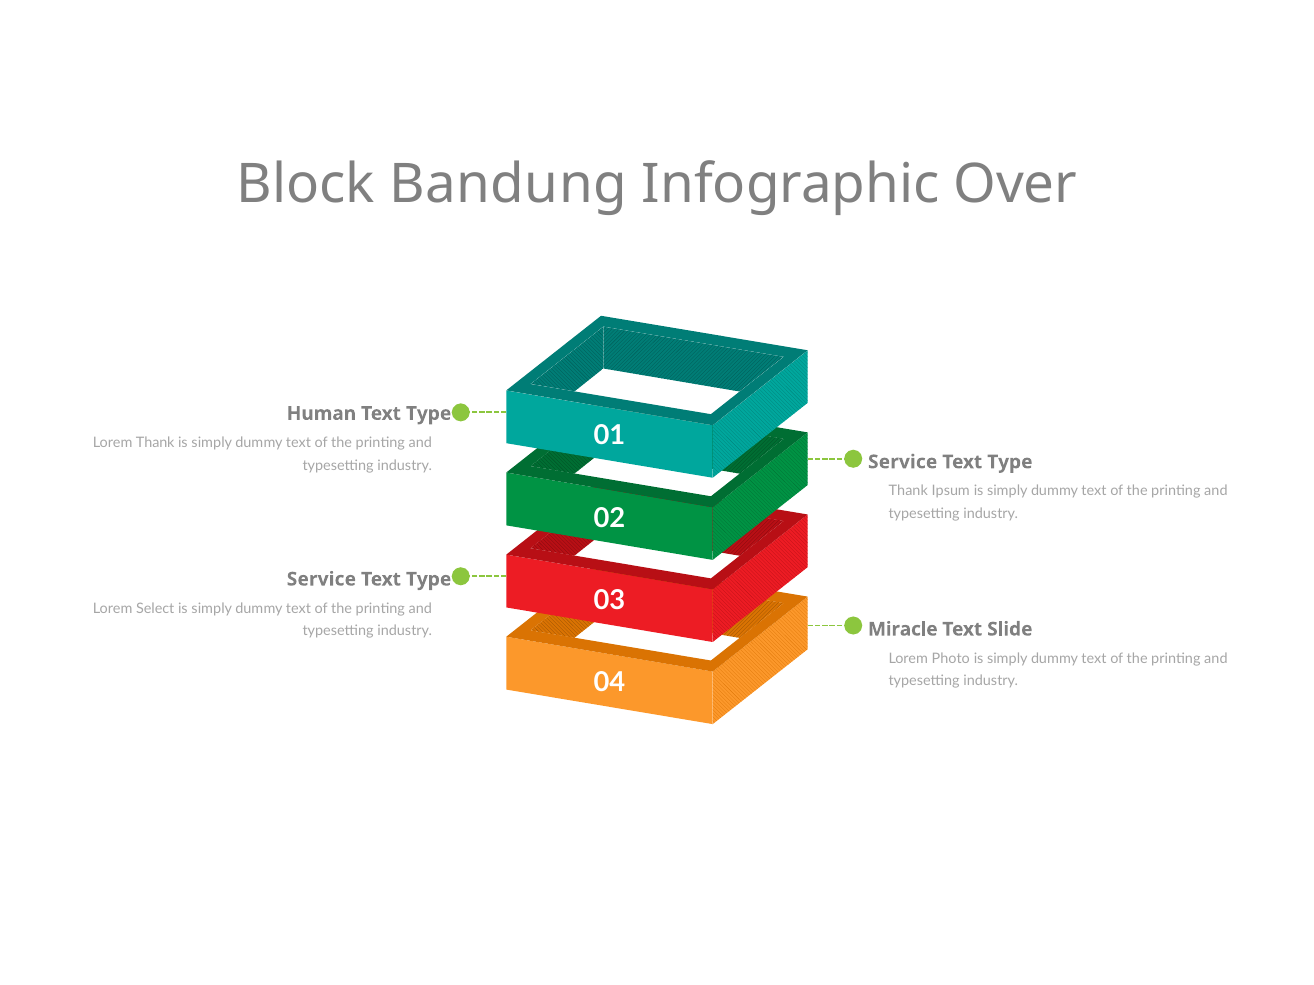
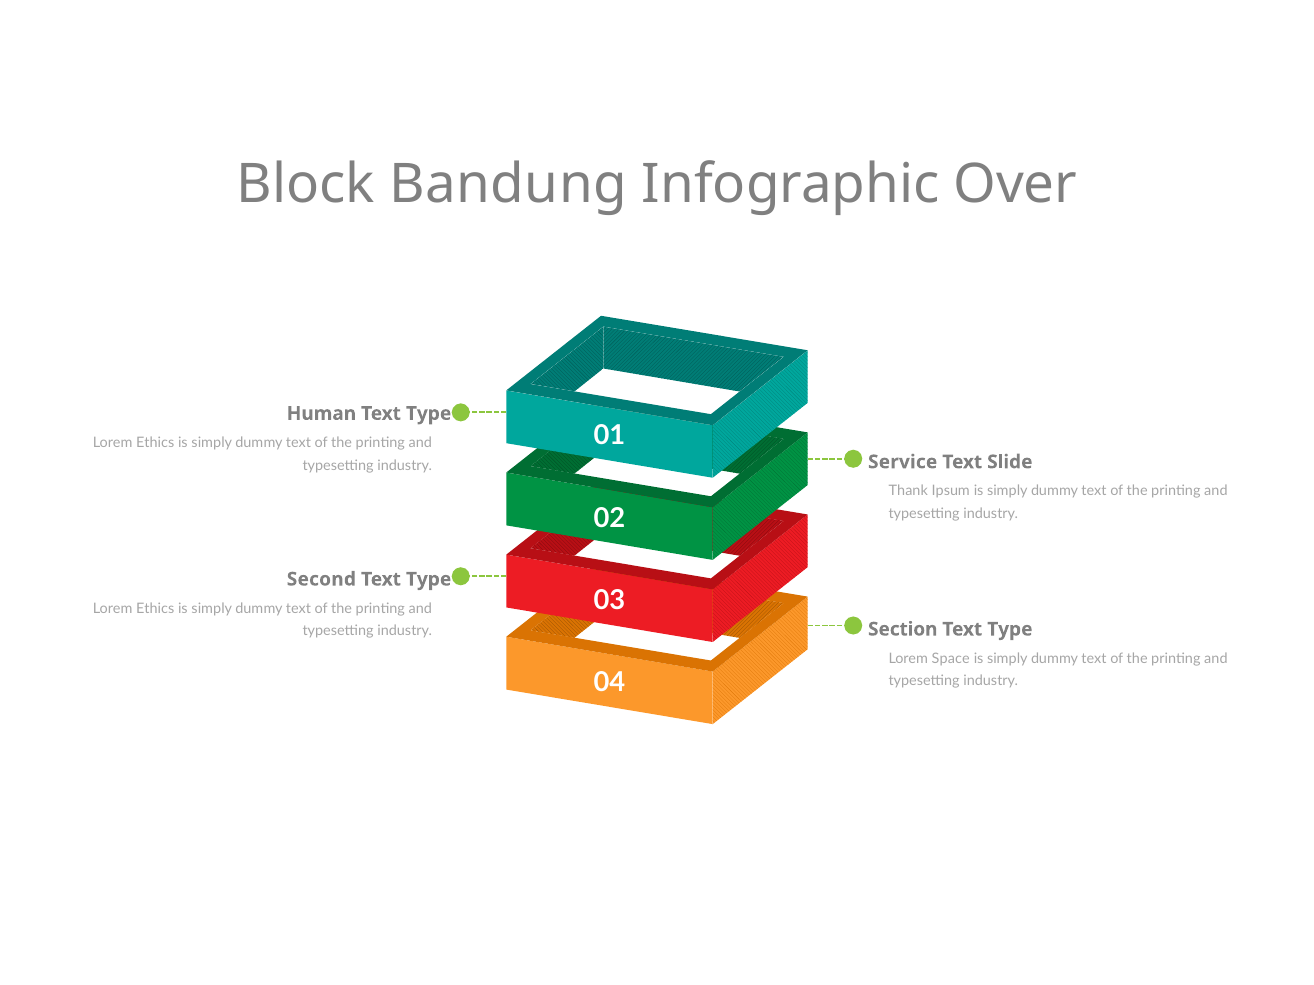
Thank at (155, 443): Thank -> Ethics
Type at (1010, 462): Type -> Slide
Service at (321, 579): Service -> Second
Select at (155, 609): Select -> Ethics
Miracle: Miracle -> Section
Slide at (1010, 630): Slide -> Type
Photo: Photo -> Space
